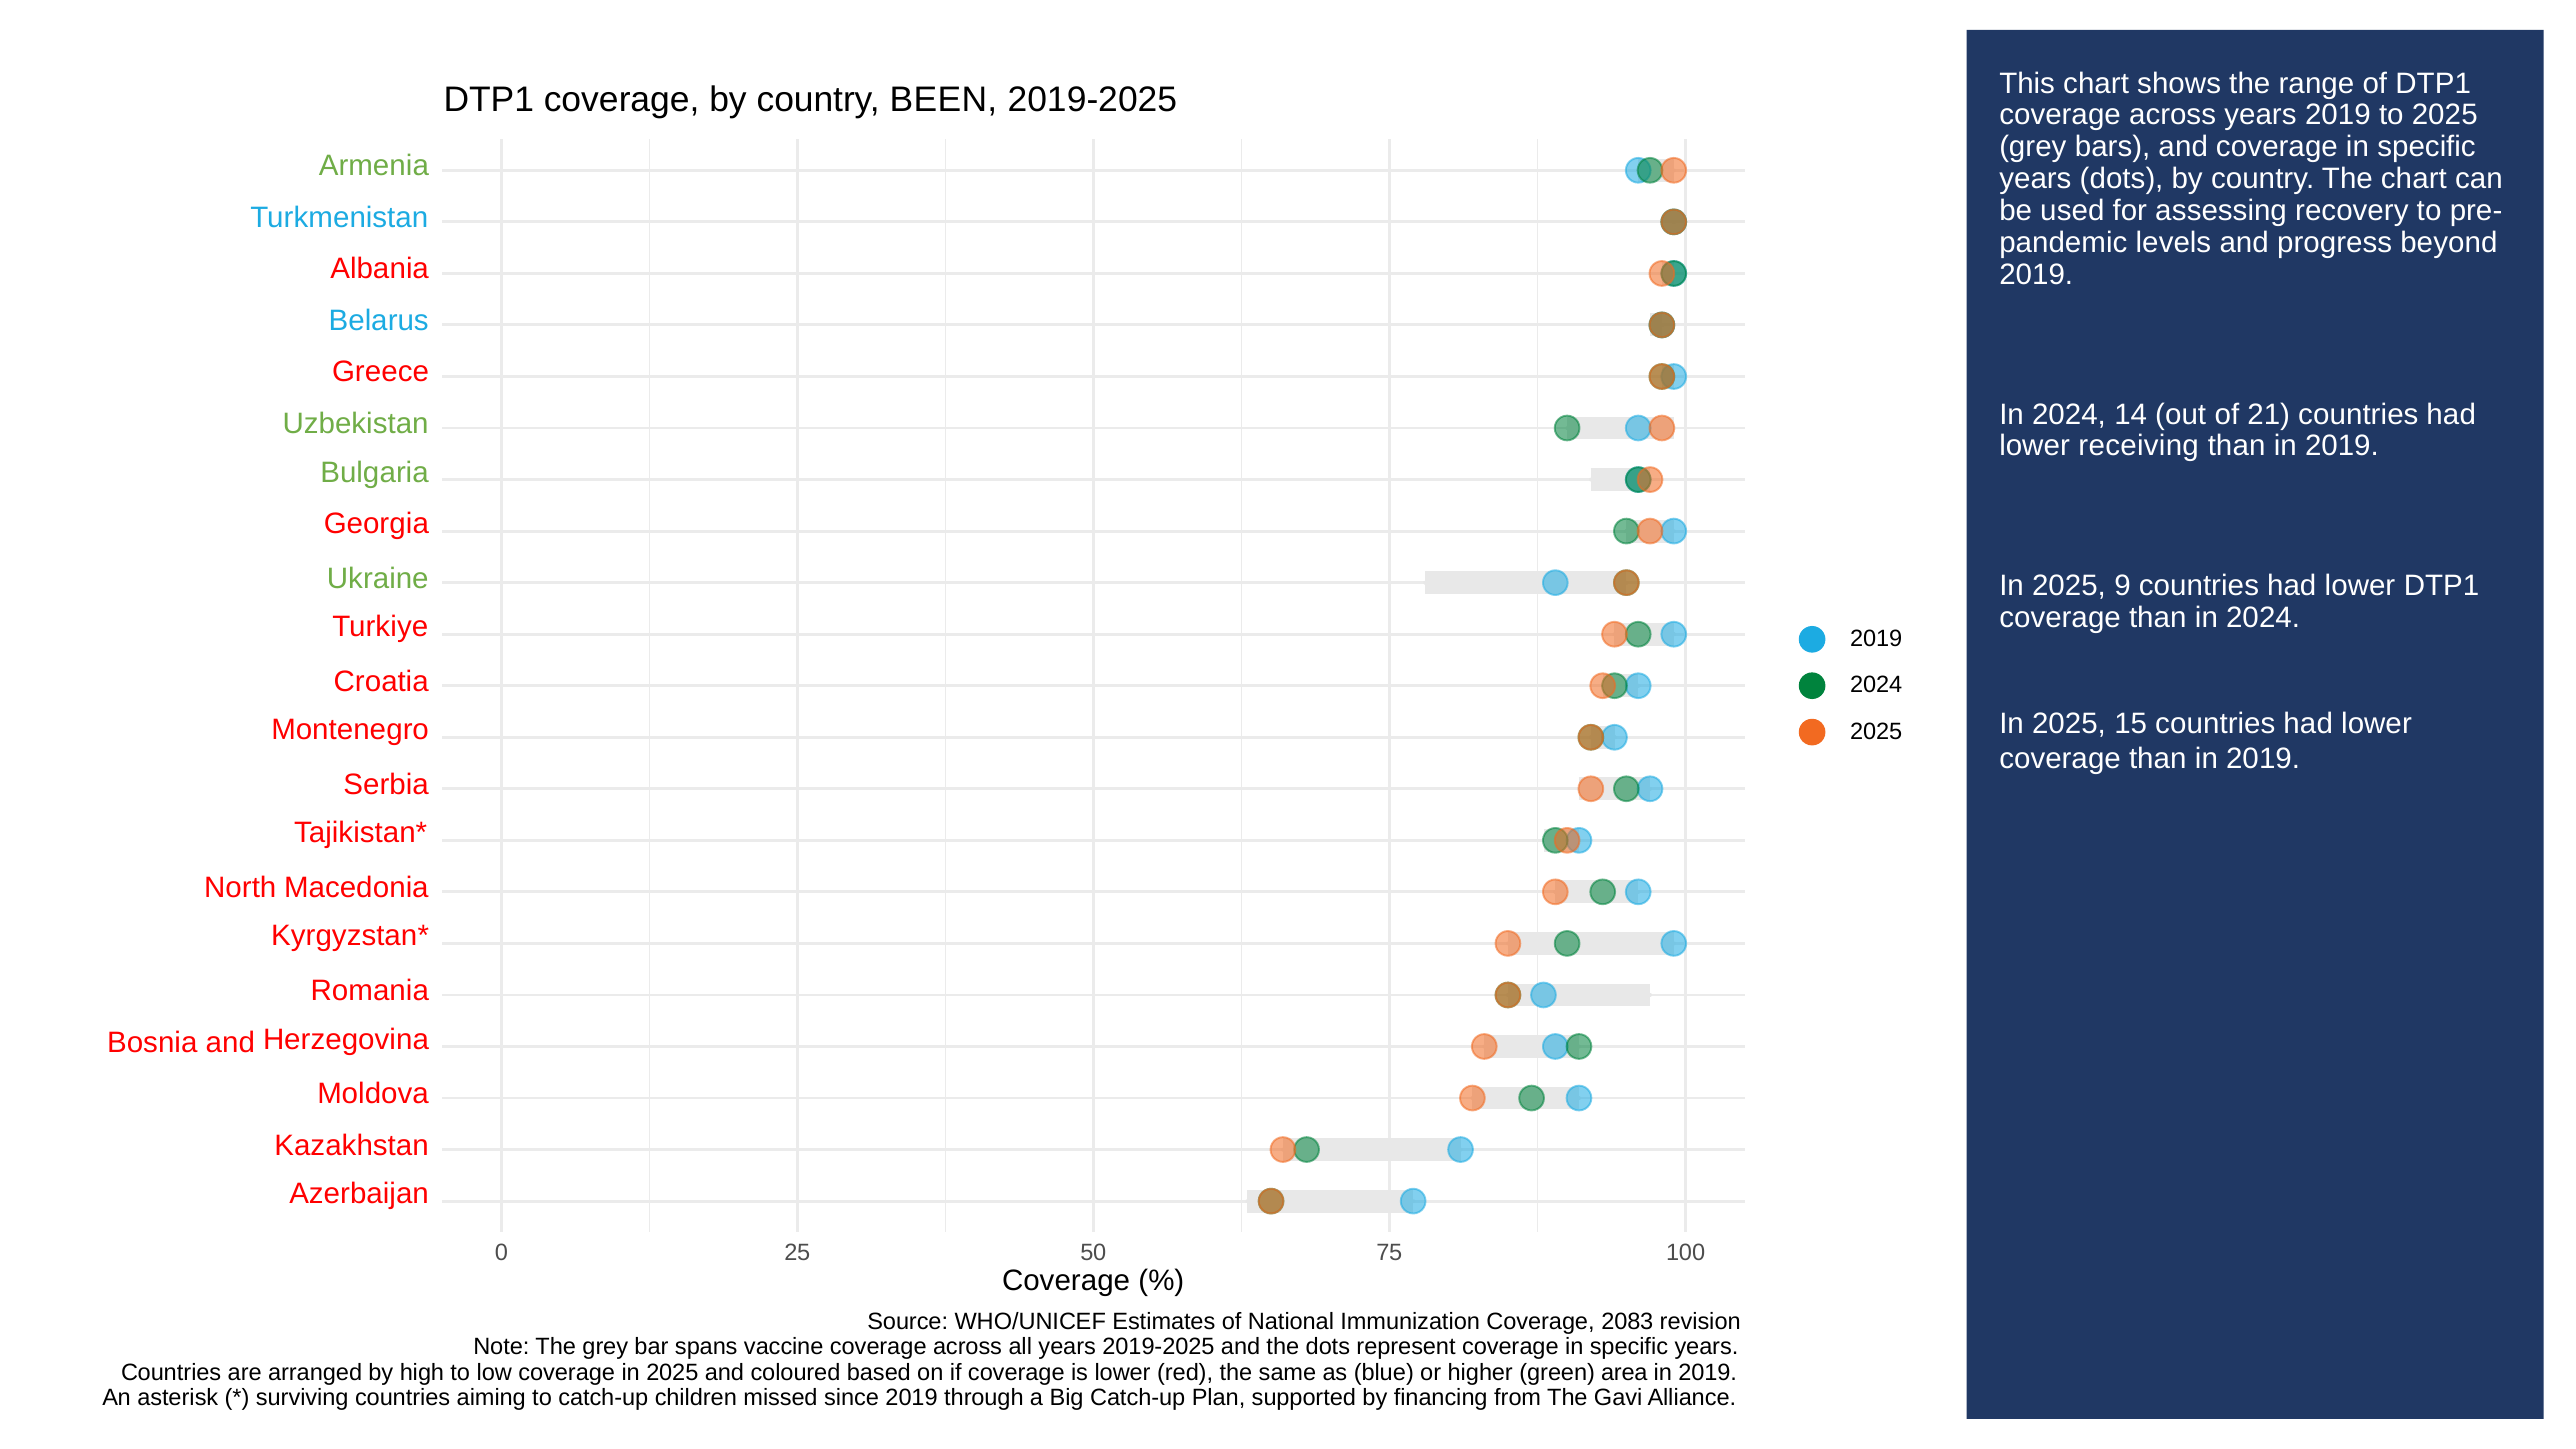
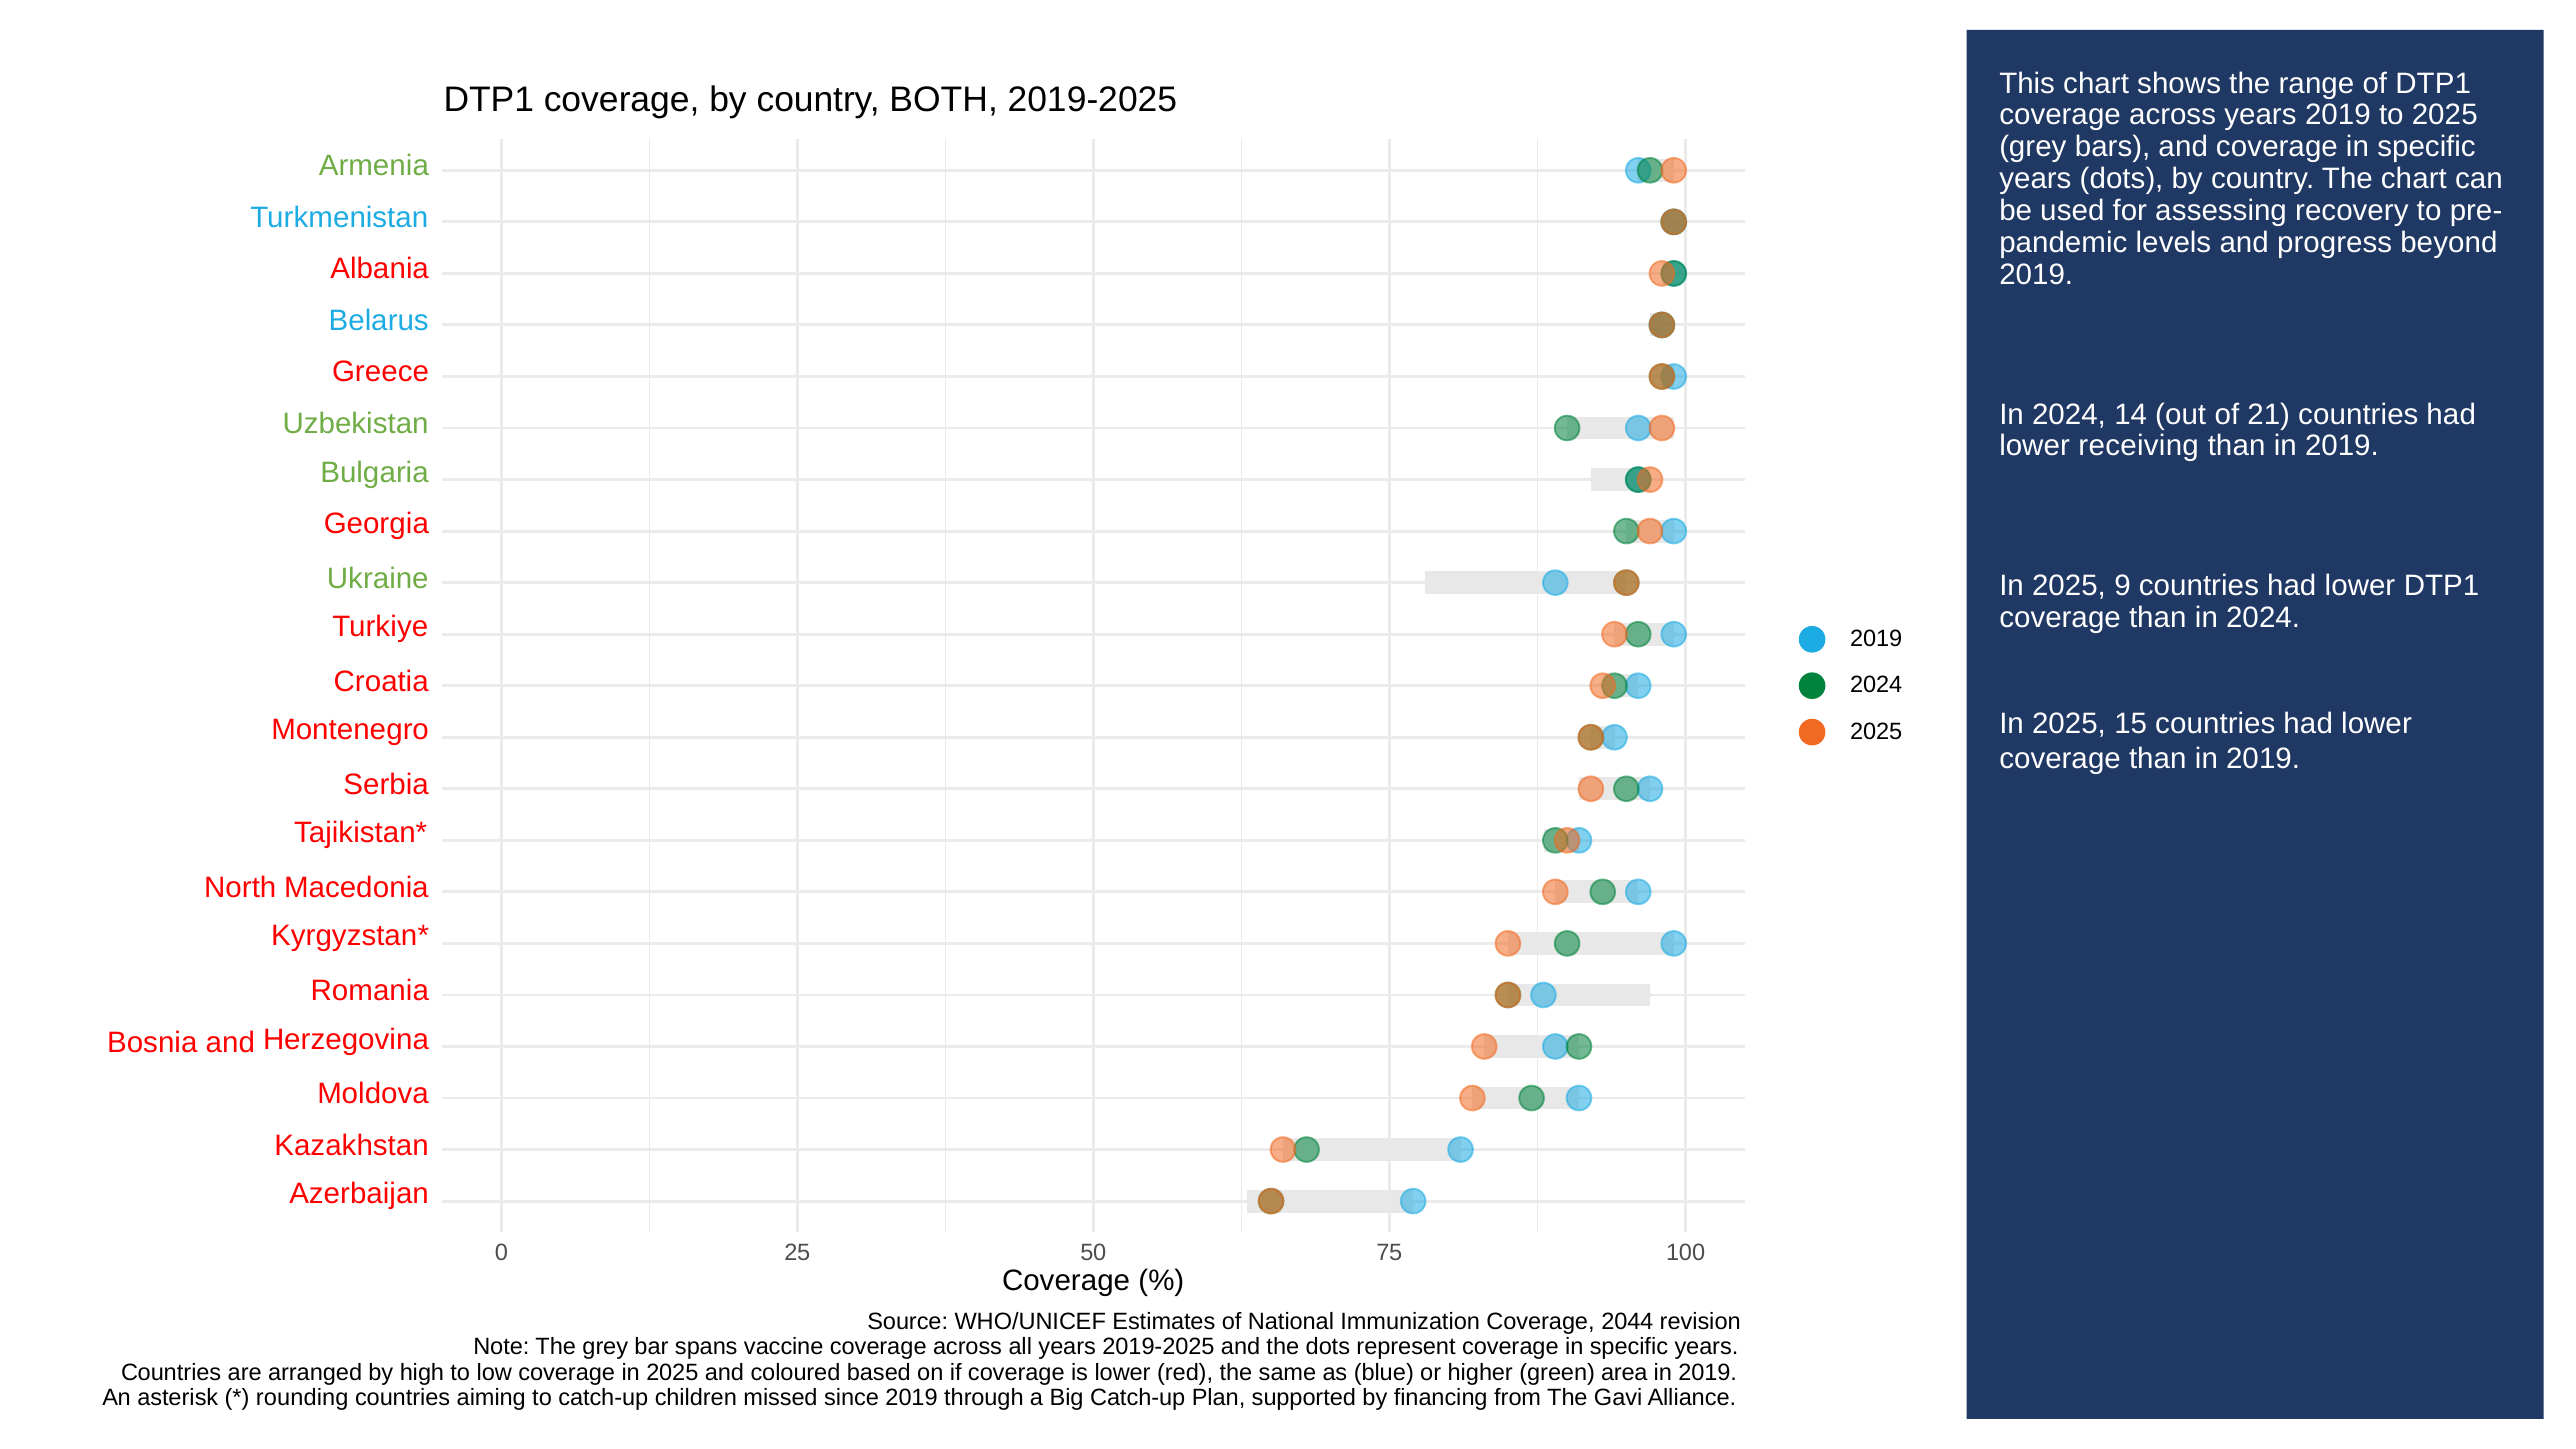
BEEN: BEEN -> BOTH
2083: 2083 -> 2044
surviving: surviving -> rounding
